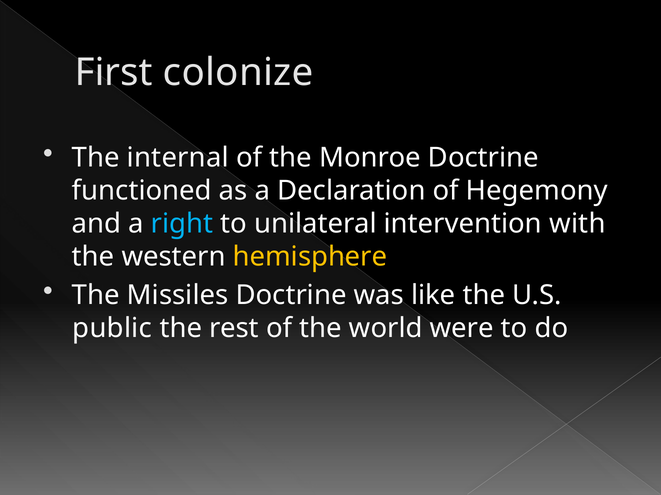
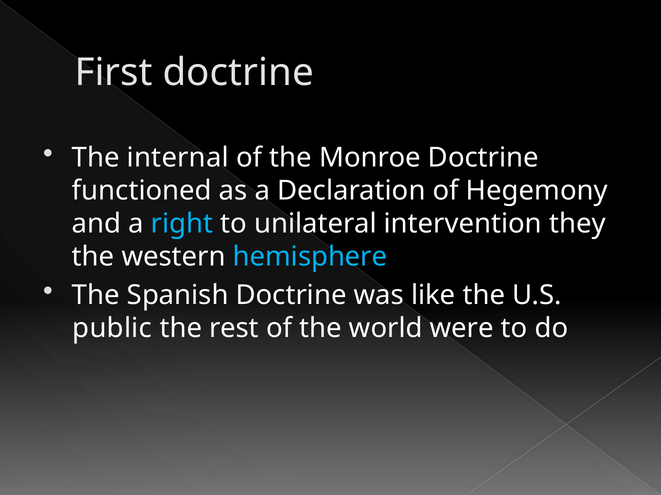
First colonize: colonize -> doctrine
with: with -> they
hemisphere colour: yellow -> light blue
Missiles: Missiles -> Spanish
